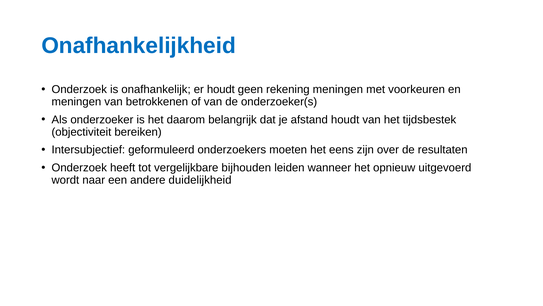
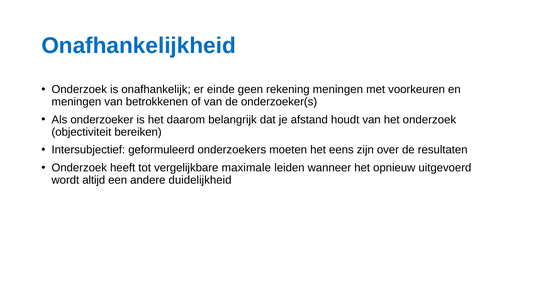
er houdt: houdt -> einde
het tijdsbestek: tijdsbestek -> onderzoek
bijhouden: bijhouden -> maximale
naar: naar -> altijd
